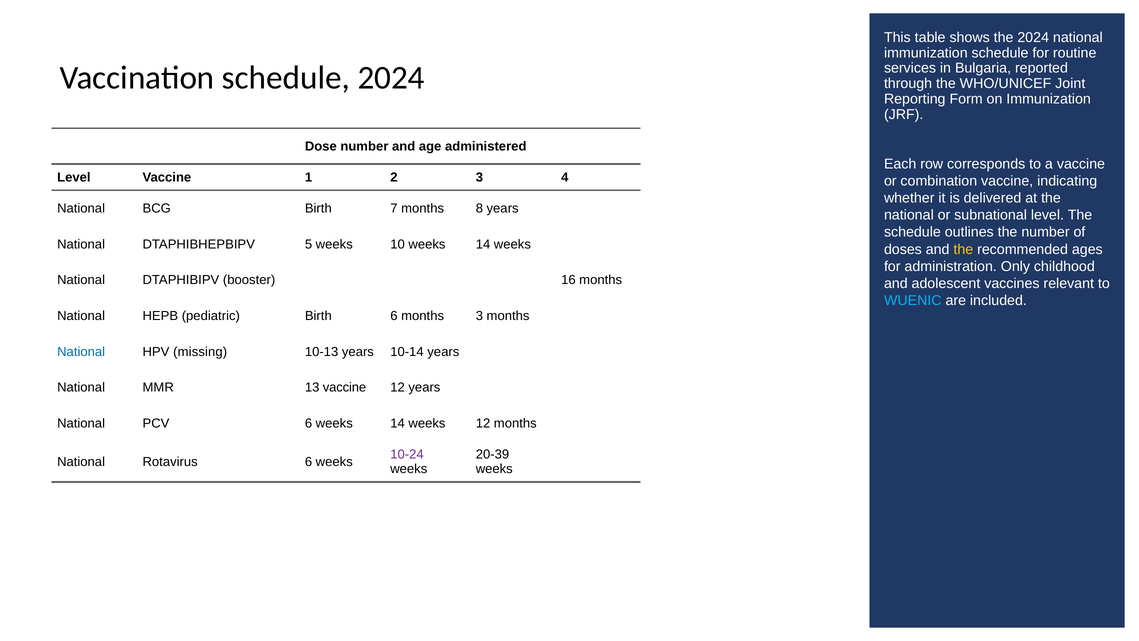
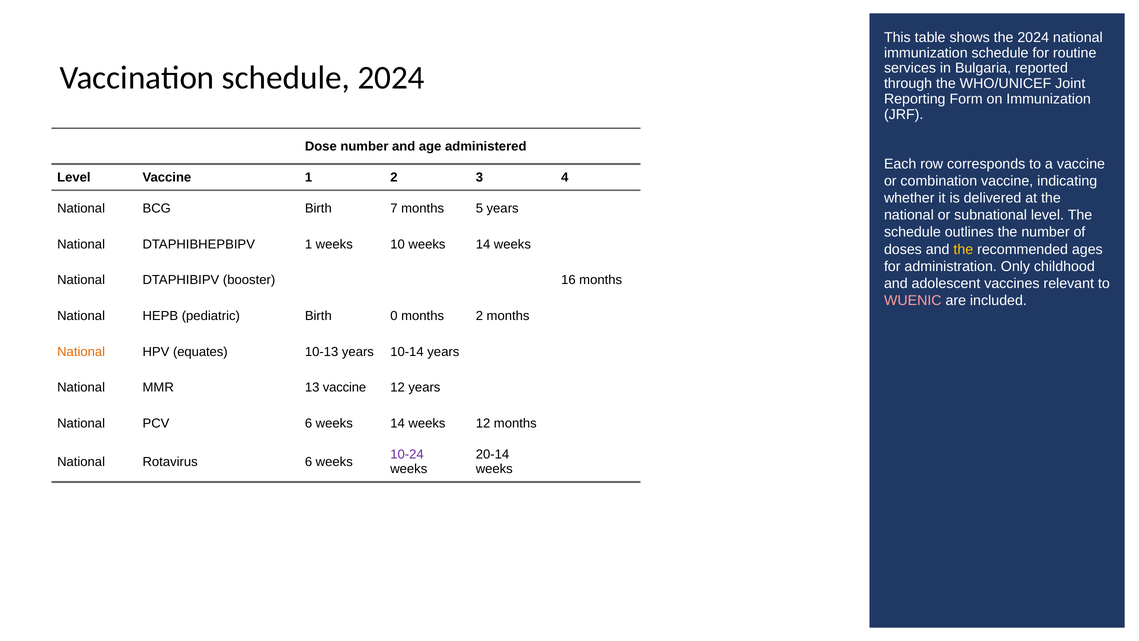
8: 8 -> 5
DTAPHIBHEPBIPV 5: 5 -> 1
WUENIC at (913, 300) colour: light blue -> pink
Birth 6: 6 -> 0
months 3: 3 -> 2
National at (81, 352) colour: blue -> orange
missing: missing -> equates
20-39: 20-39 -> 20-14
